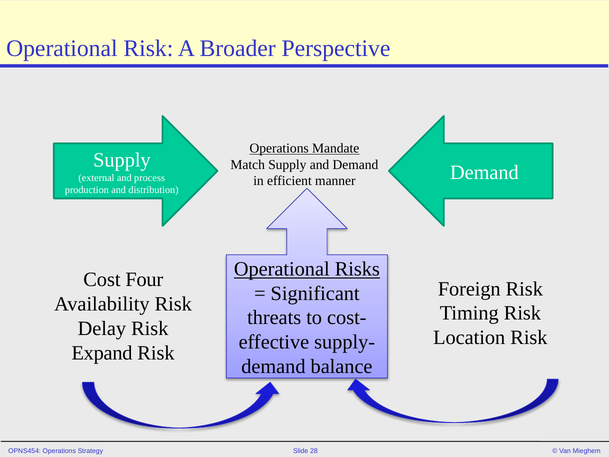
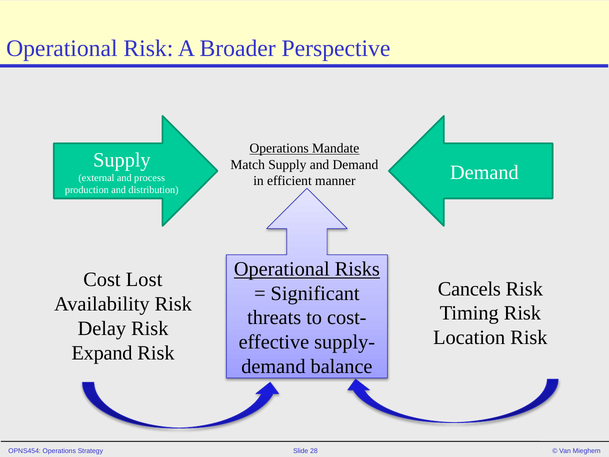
Four: Four -> Lost
Foreign: Foreign -> Cancels
